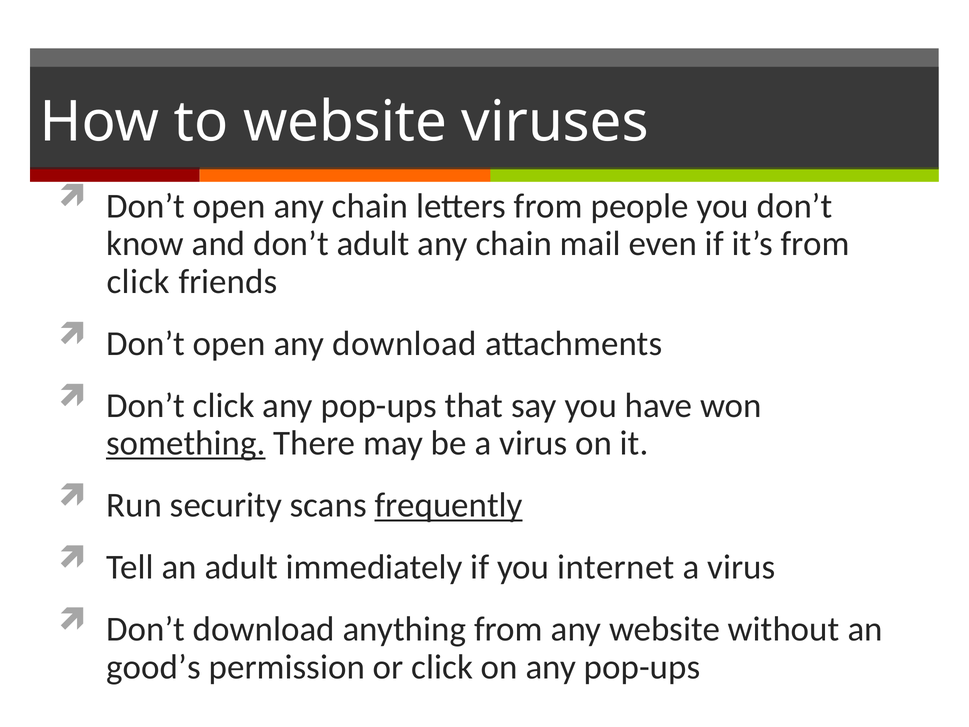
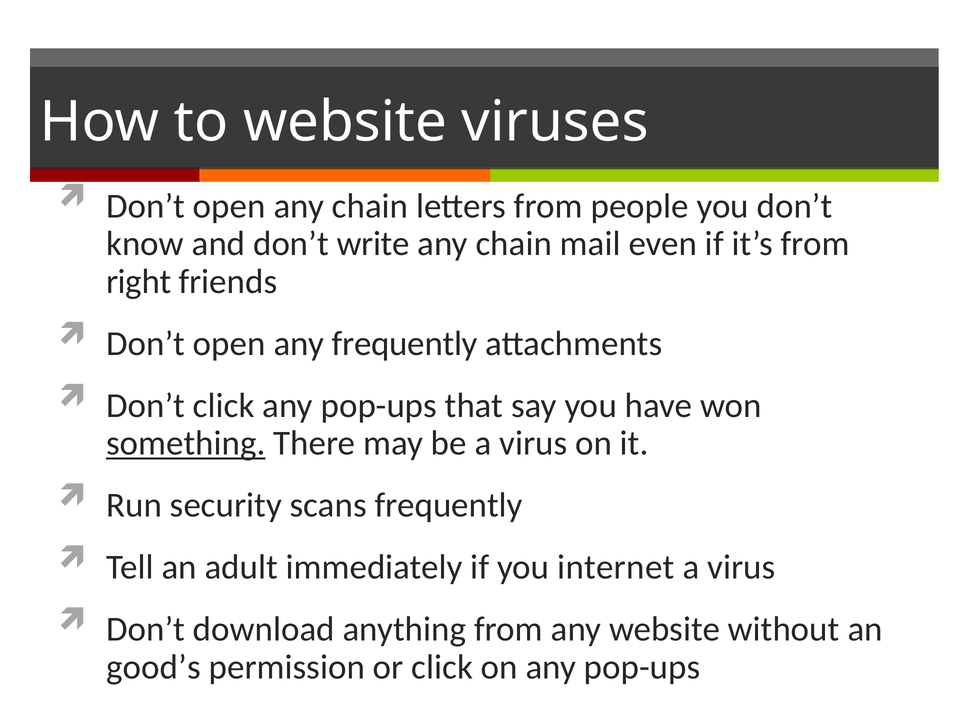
don’t adult: adult -> write
click at (138, 281): click -> right
any download: download -> frequently
frequently at (449, 505) underline: present -> none
